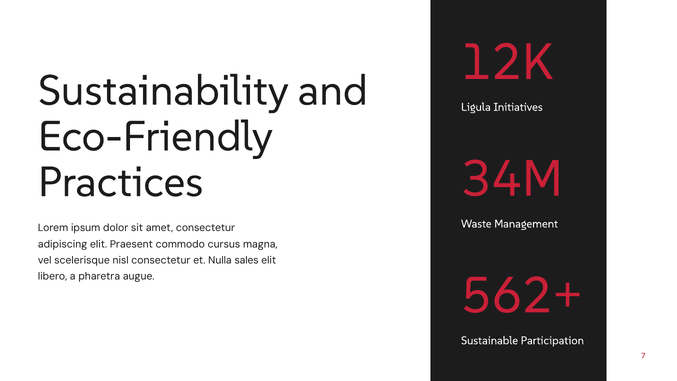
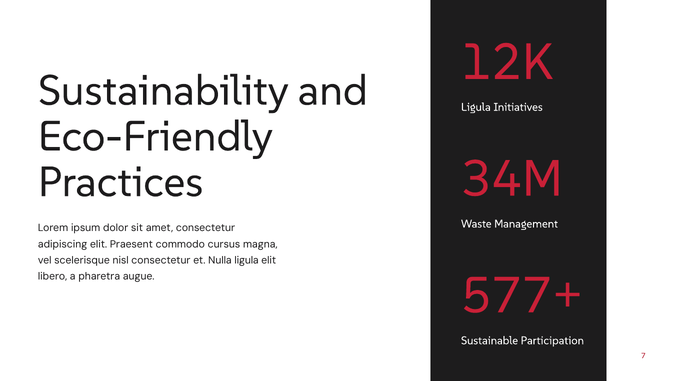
Nulla sales: sales -> ligula
562+: 562+ -> 577+
